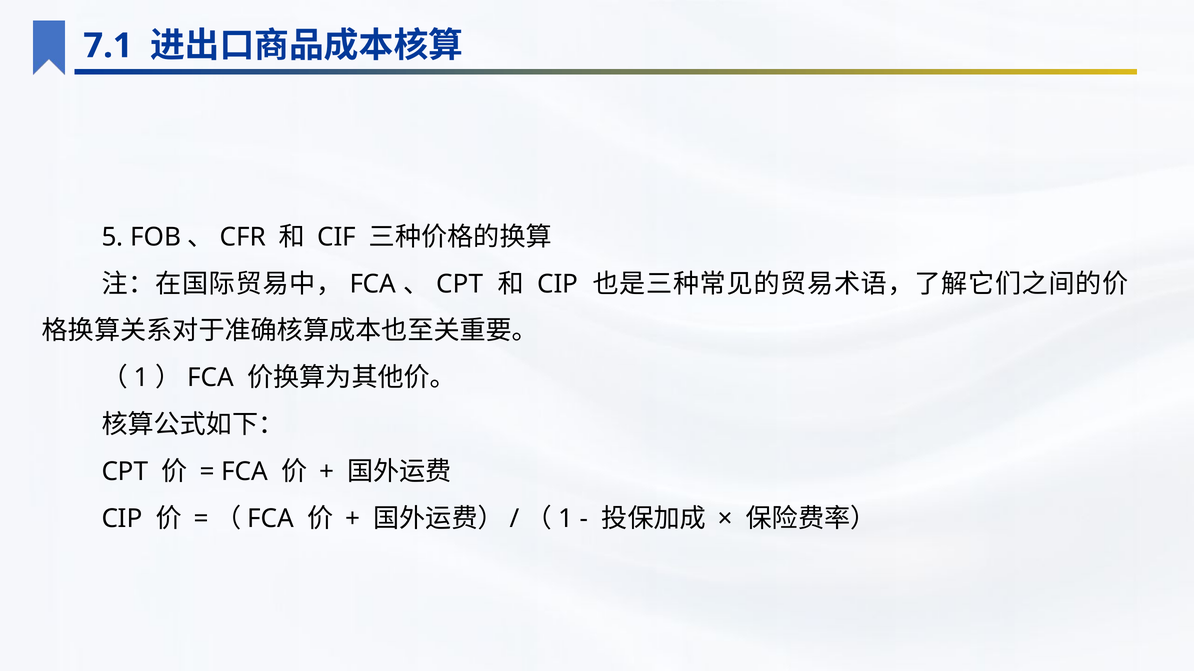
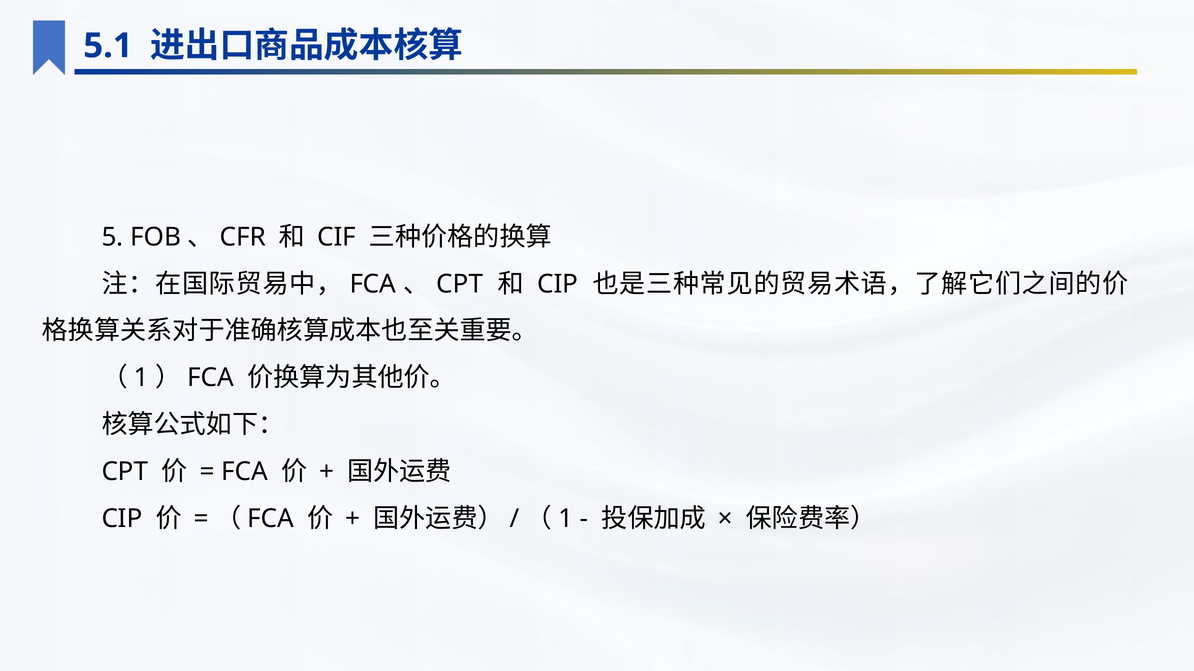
7.1: 7.1 -> 5.1
